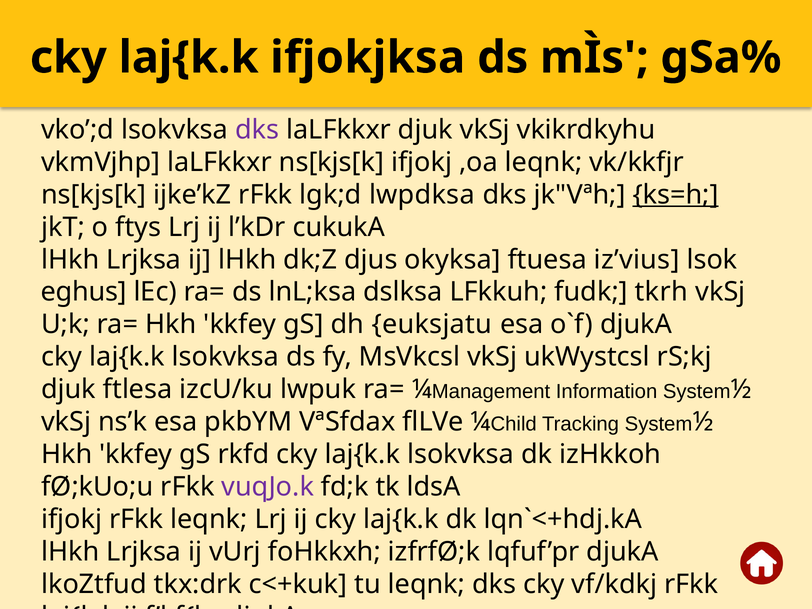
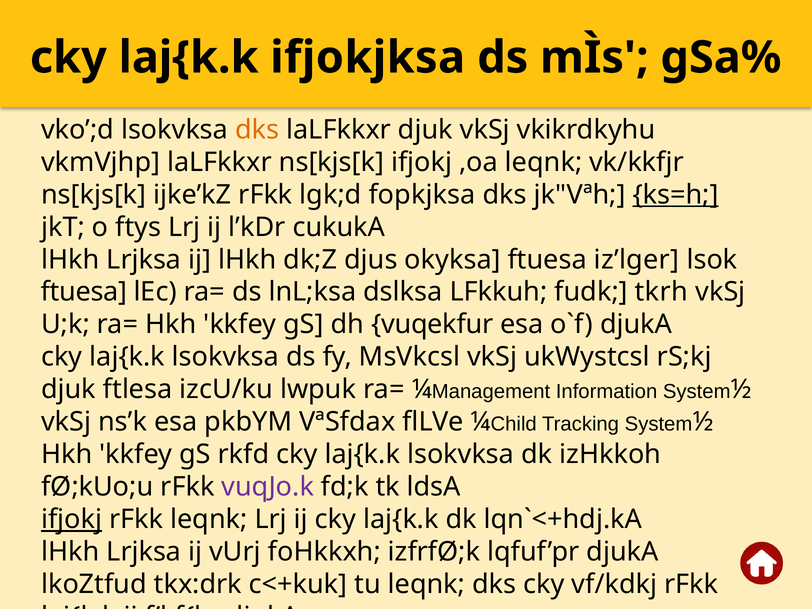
dks at (257, 130) colour: purple -> orange
lwpdksa: lwpdksa -> fopkjksa
iz’vius: iz’vius -> iz’lger
eghus at (84, 292): eghus -> ftuesa
euksjatu: euksjatu -> vuqekfur
ifjokj at (72, 519) underline: none -> present
